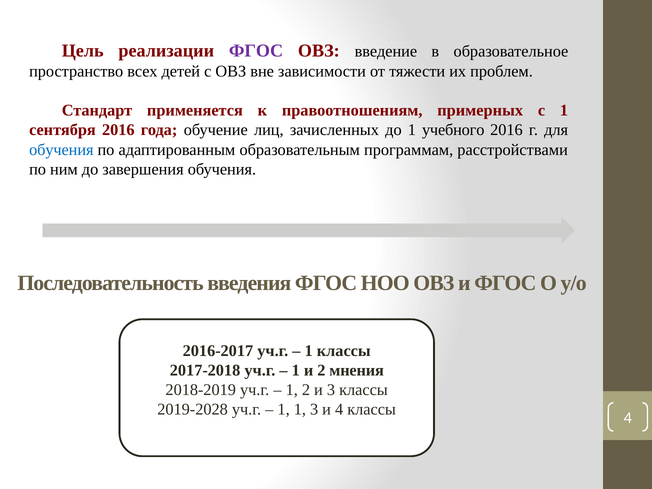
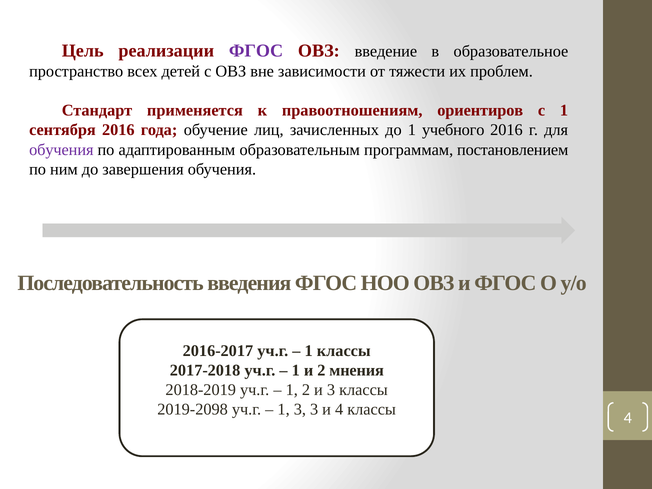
примерных: примерных -> ориентиров
обучения at (61, 150) colour: blue -> purple
расстройствами: расстройствами -> постановлением
2019-2028: 2019-2028 -> 2019-2098
1 1: 1 -> 3
